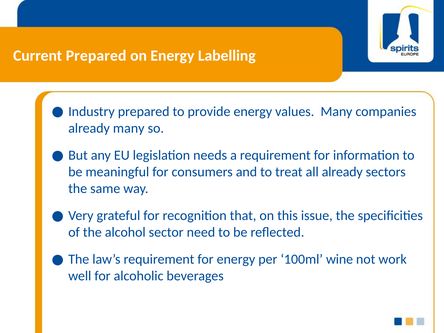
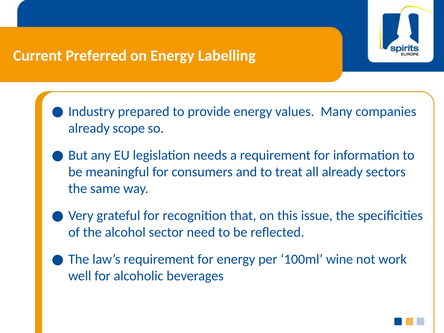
Current Prepared: Prepared -> Preferred
already many: many -> scope
